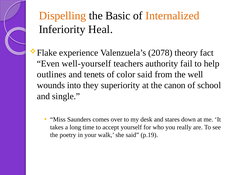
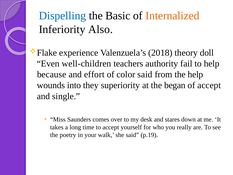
Dispelling colour: orange -> blue
Heal: Heal -> Also
2078: 2078 -> 2018
fact: fact -> doll
well-yourself: well-yourself -> well-children
outlines: outlines -> because
tenets: tenets -> effort
the well: well -> help
canon: canon -> began
of school: school -> accept
